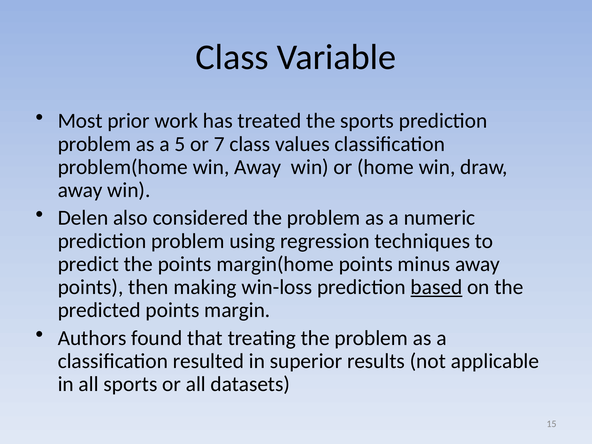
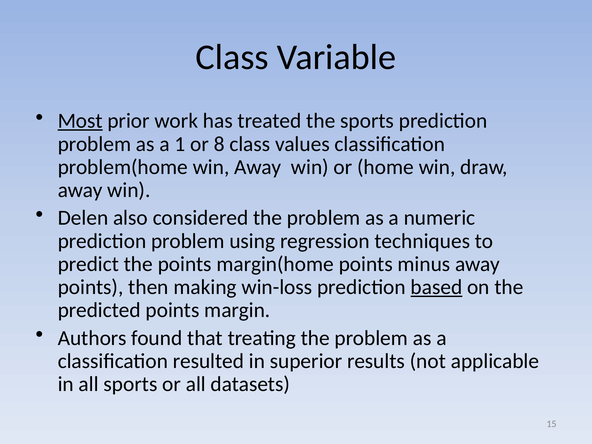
Most underline: none -> present
5: 5 -> 1
7: 7 -> 8
